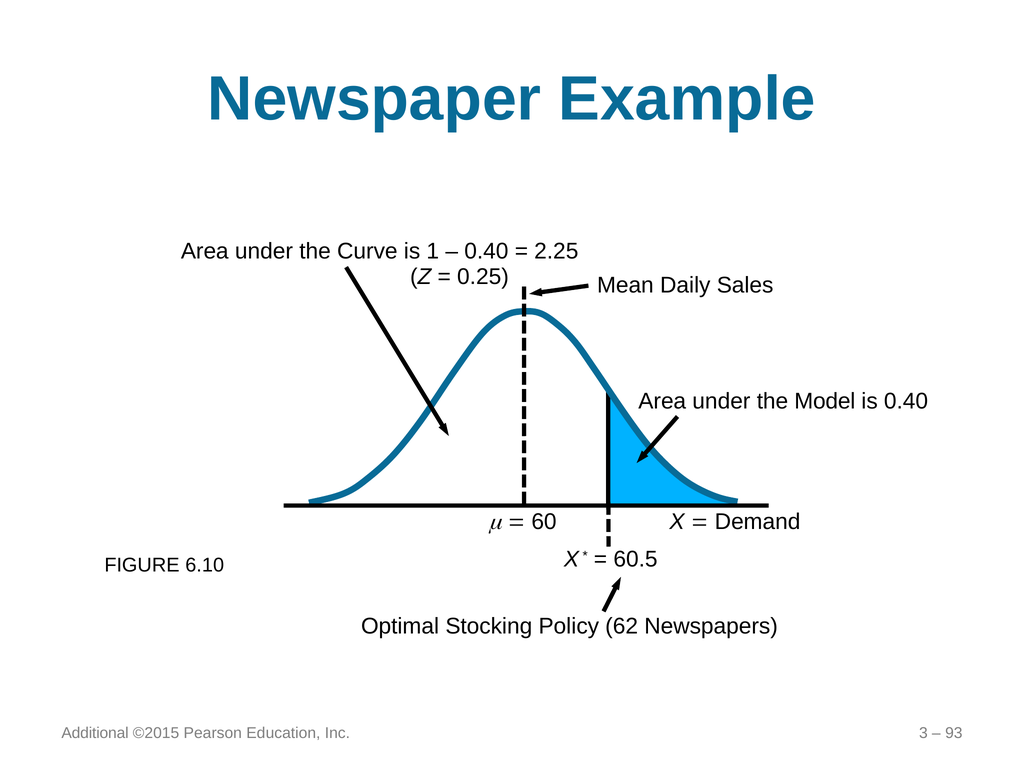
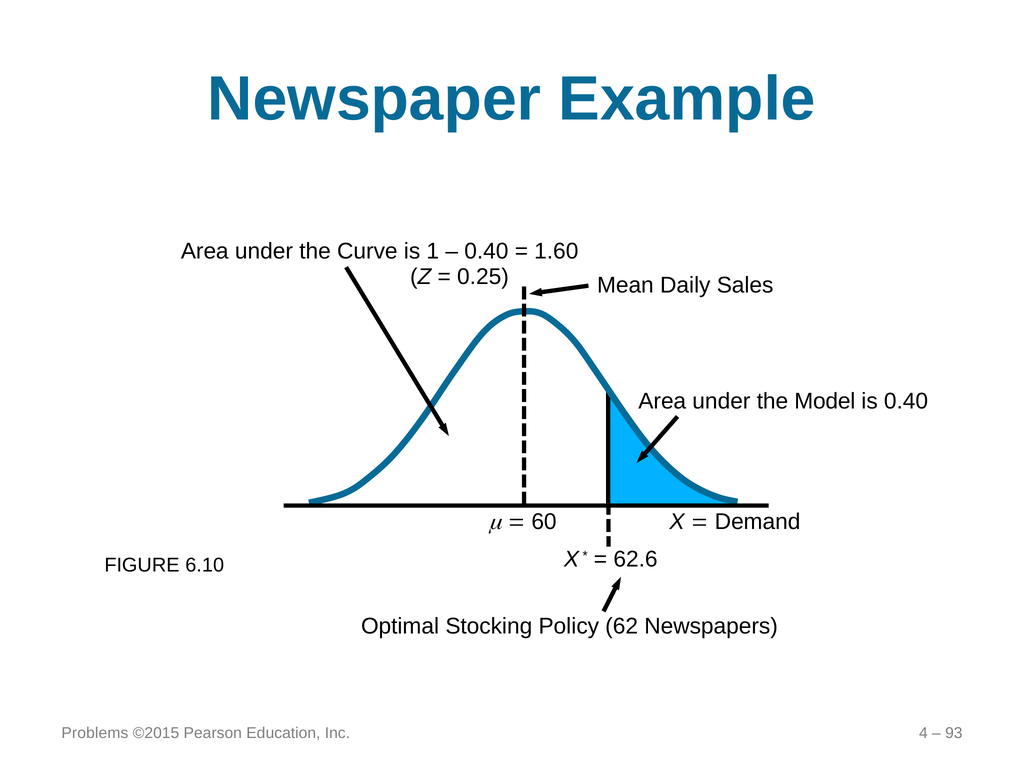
2.25: 2.25 -> 1.60
60.5: 60.5 -> 62.6
Additional: Additional -> Problems
3: 3 -> 4
